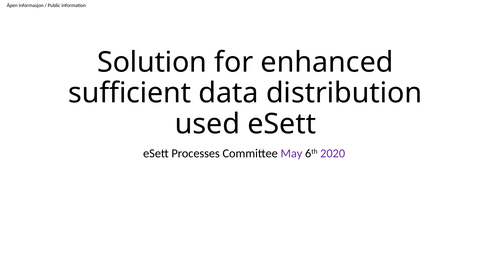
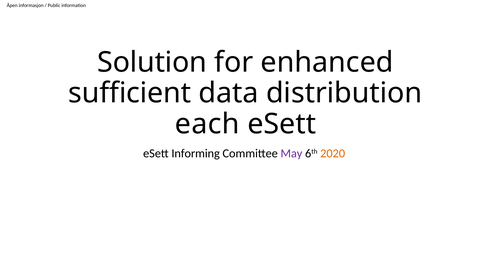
used: used -> each
Processes: Processes -> Informing
2020 colour: purple -> orange
